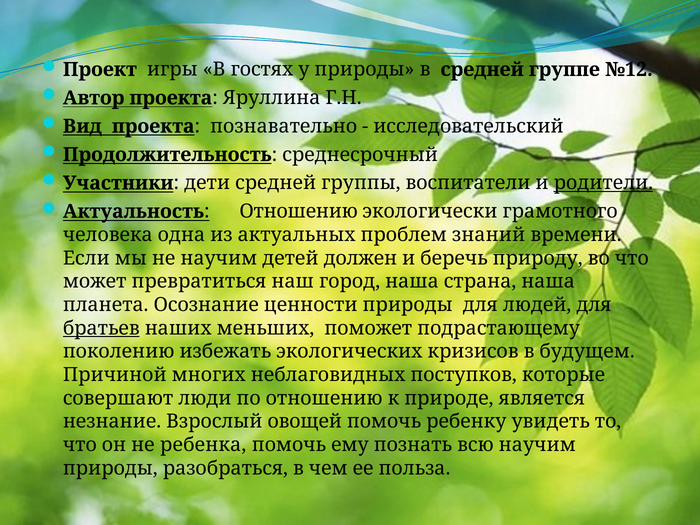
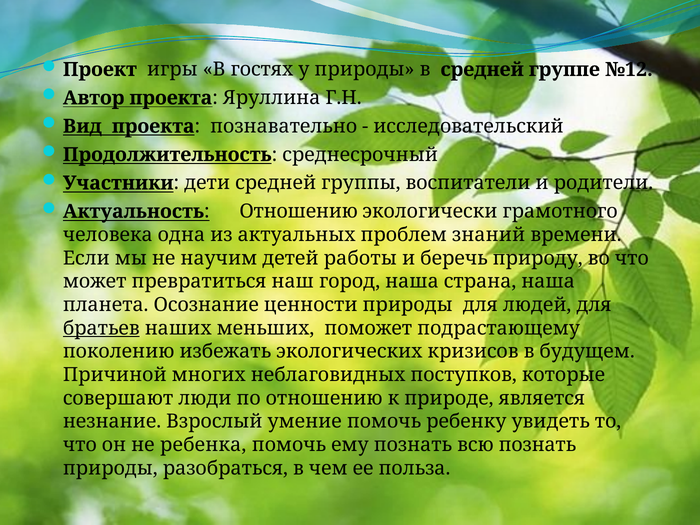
родители underline: present -> none
должен: должен -> работы
овощей: овощей -> умение
всю научим: научим -> познать
